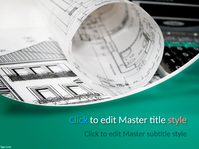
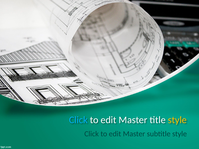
style at (177, 120) colour: pink -> yellow
